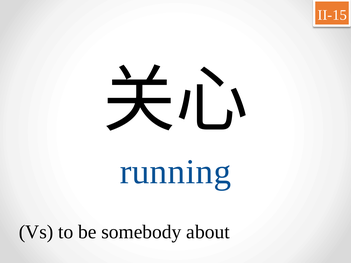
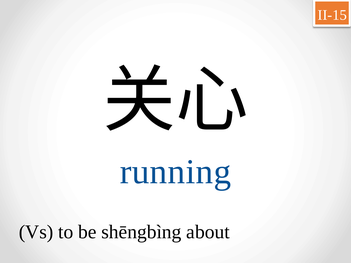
somebody: somebody -> shēngbìng
